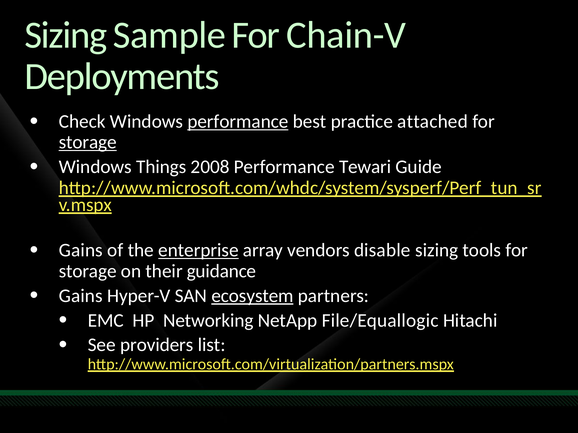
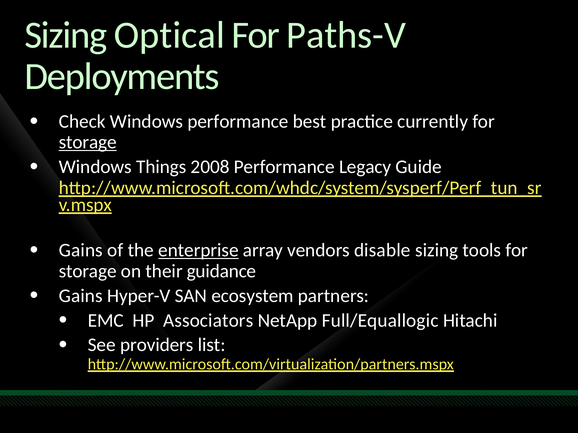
Sample: Sample -> Optical
Chain-V: Chain-V -> Paths-V
performance at (238, 122) underline: present -> none
attached: attached -> currently
Tewari: Tewari -> Legacy
ecosystem underline: present -> none
Networking: Networking -> Associators
File/Equallogic: File/Equallogic -> Full/Equallogic
